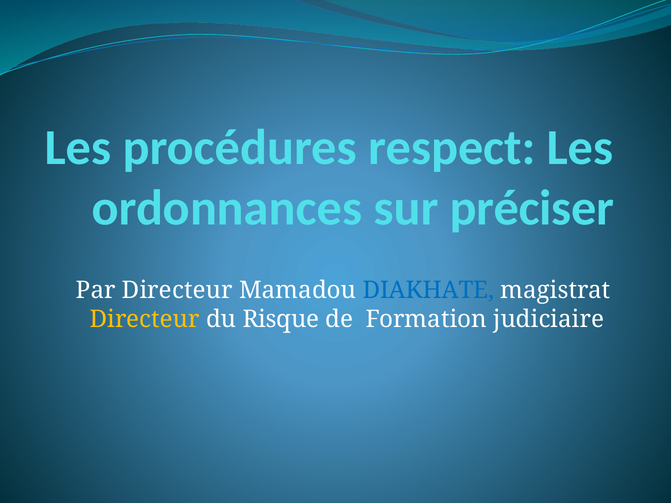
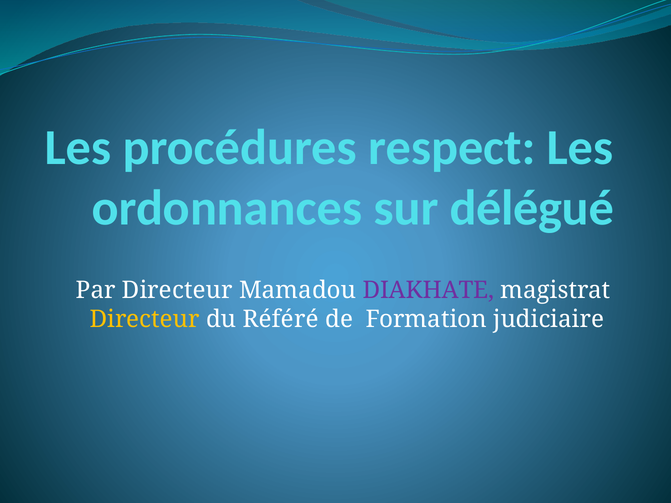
préciser: préciser -> délégué
DIAKHATE colour: blue -> purple
Risque: Risque -> Référé
